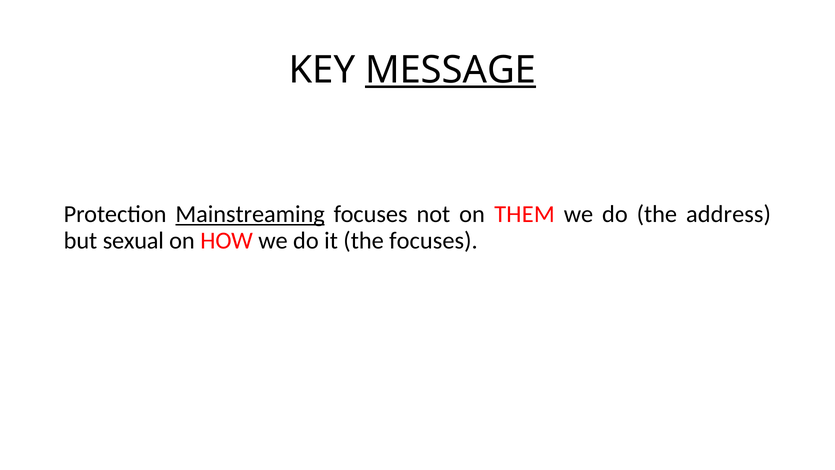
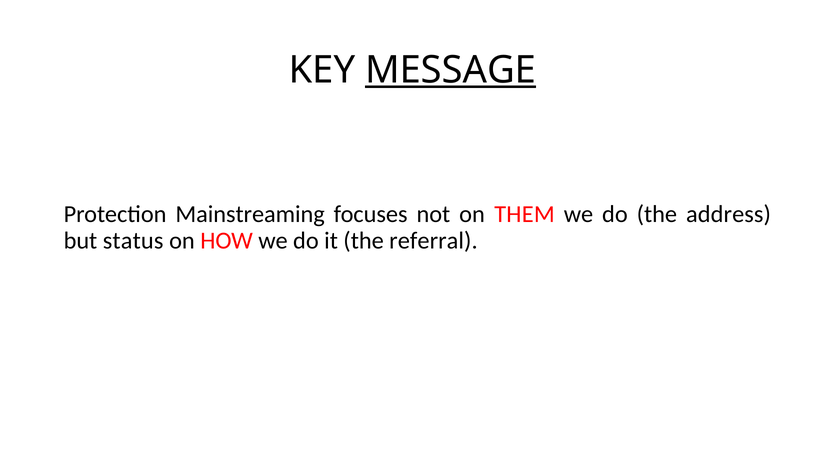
Mainstreaming underline: present -> none
sexual: sexual -> status
the focuses: focuses -> referral
